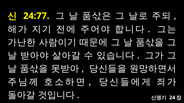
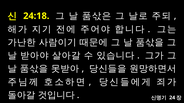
24:77: 24:77 -> 24:18
